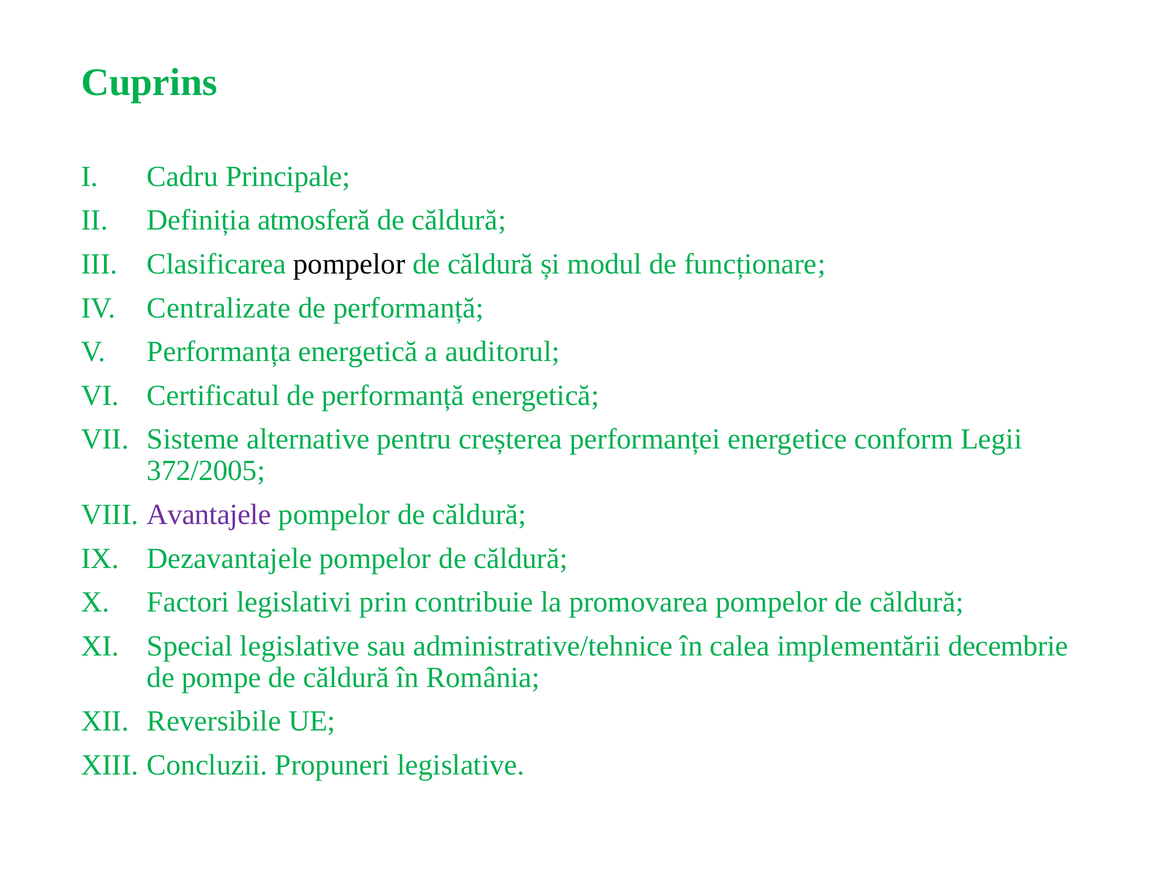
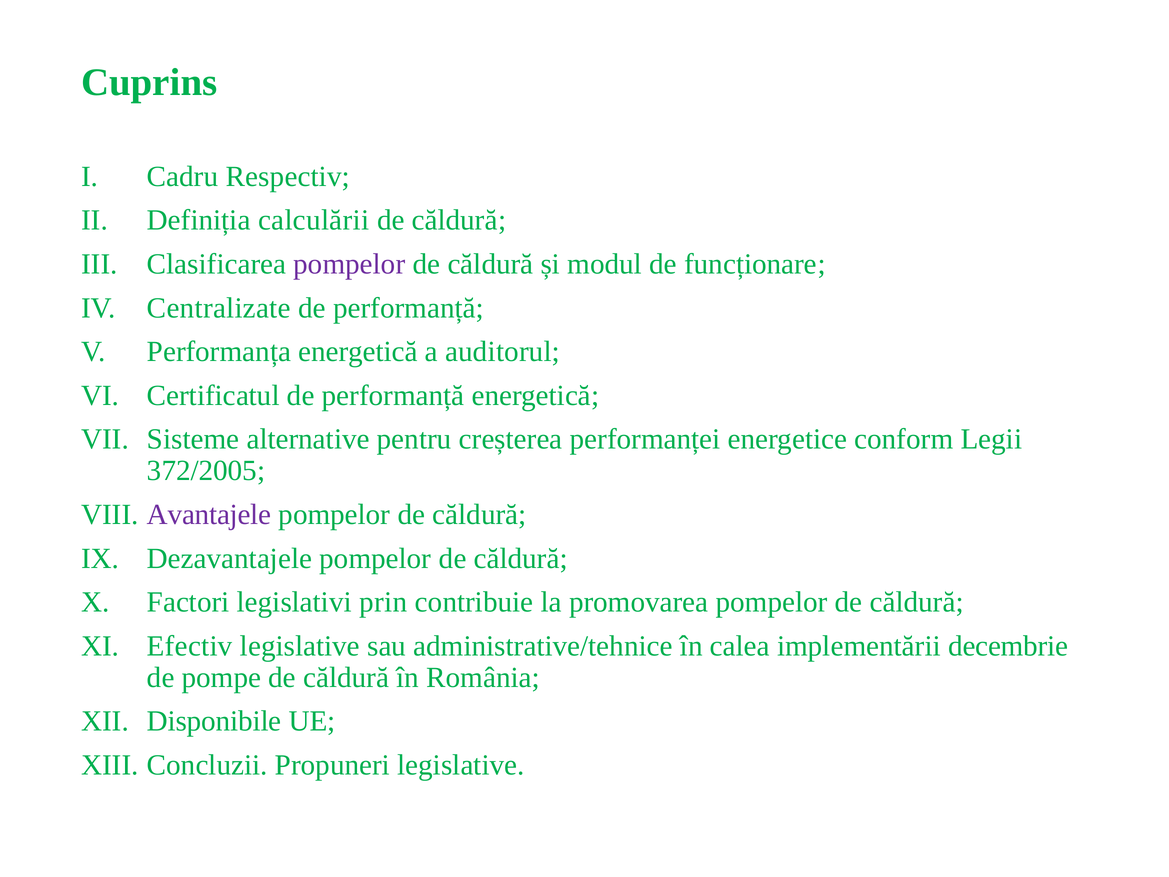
Principale: Principale -> Respectiv
atmosferă: atmosferă -> calculării
pompelor at (349, 264) colour: black -> purple
Special: Special -> Efectiv
Reversibile: Reversibile -> Disponibile
